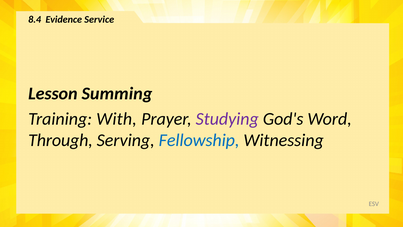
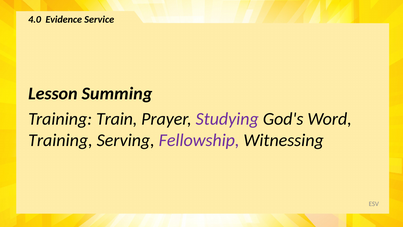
8.4: 8.4 -> 4.0
With: With -> Train
Through at (60, 140): Through -> Training
Fellowship colour: blue -> purple
